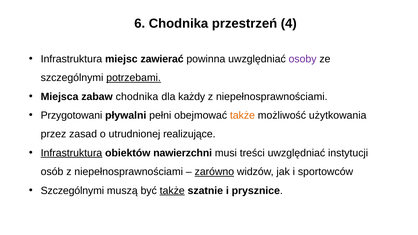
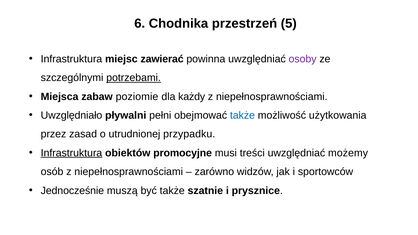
4: 4 -> 5
zabaw chodnika: chodnika -> poziomie
Przygotowani: Przygotowani -> Uwzględniało
także at (242, 115) colour: orange -> blue
realizujące: realizujące -> przypadku
nawierzchni: nawierzchni -> promocyjne
instytucji: instytucji -> możemy
zarówno underline: present -> none
Szczególnymi at (72, 191): Szczególnymi -> Jednocześnie
także at (172, 191) underline: present -> none
